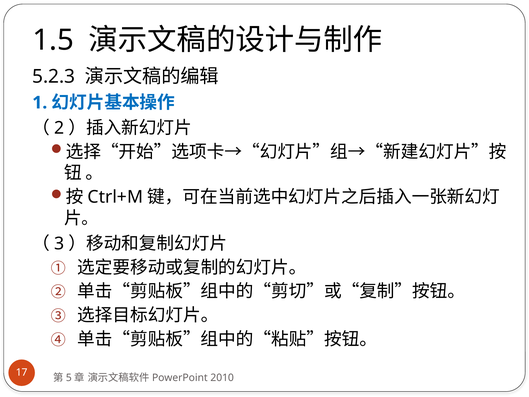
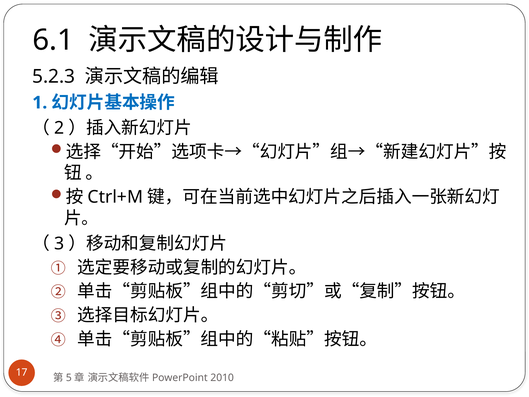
1.5: 1.5 -> 6.1
